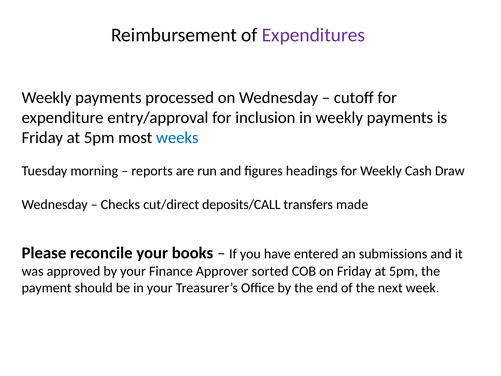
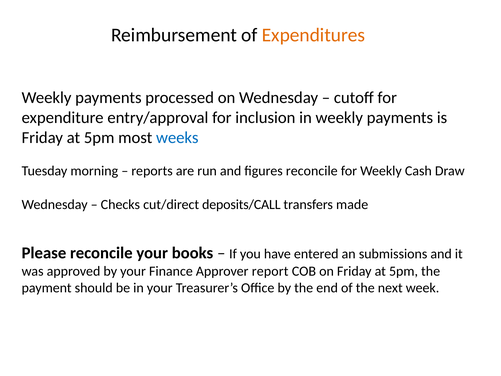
Expenditures colour: purple -> orange
figures headings: headings -> reconcile
sorted: sorted -> report
